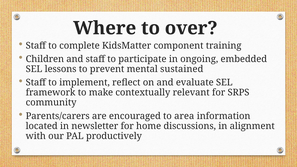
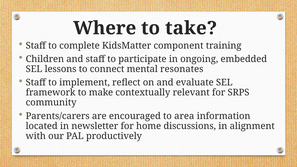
over: over -> take
prevent: prevent -> connect
sustained: sustained -> resonates
